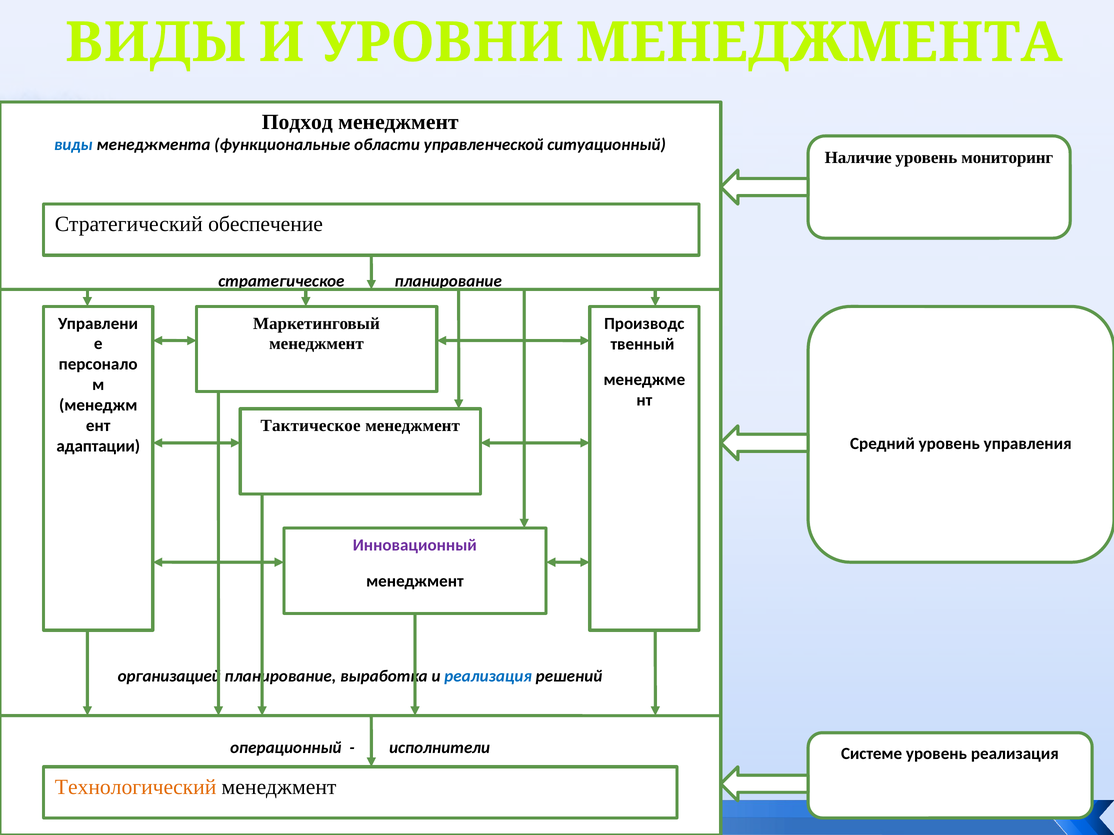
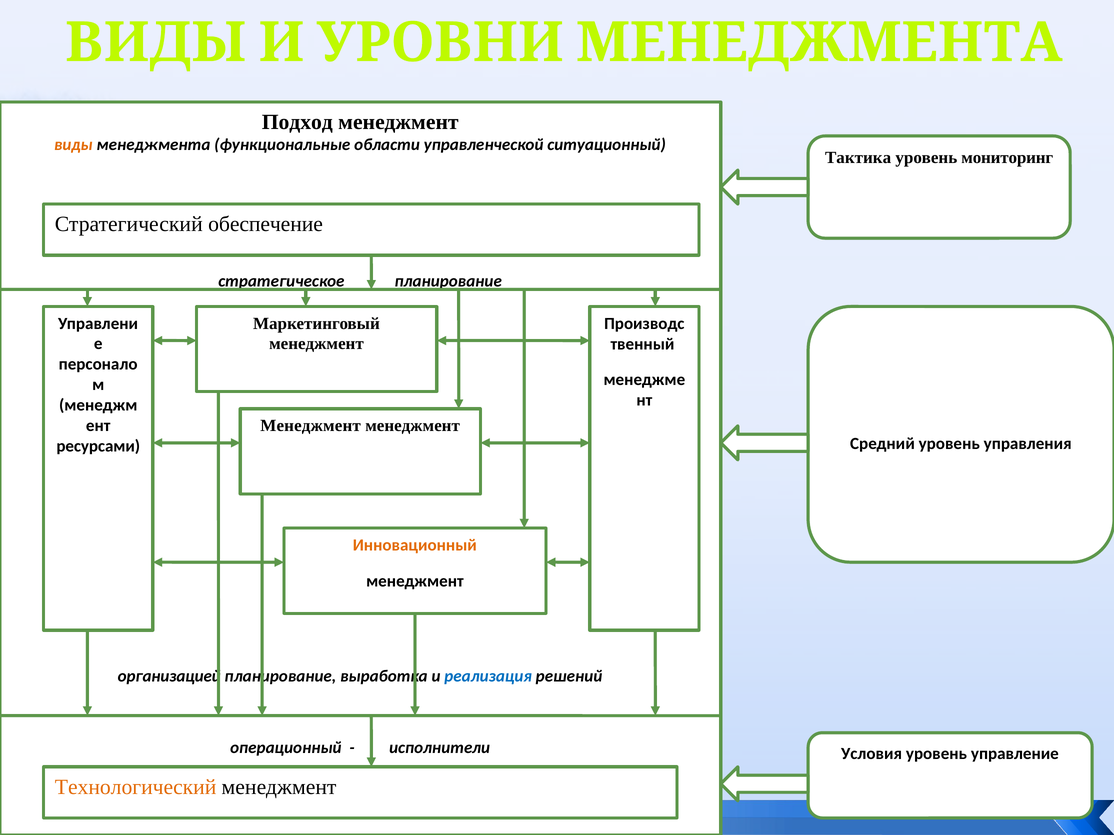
виды colour: blue -> orange
Наличие: Наличие -> Тактика
Тактическое at (311, 426): Тактическое -> Менеджмент
адаптации: адаптации -> ресурсами
Инновационный colour: purple -> orange
Системе: Системе -> Условия
уровень реализация: реализация -> управление
